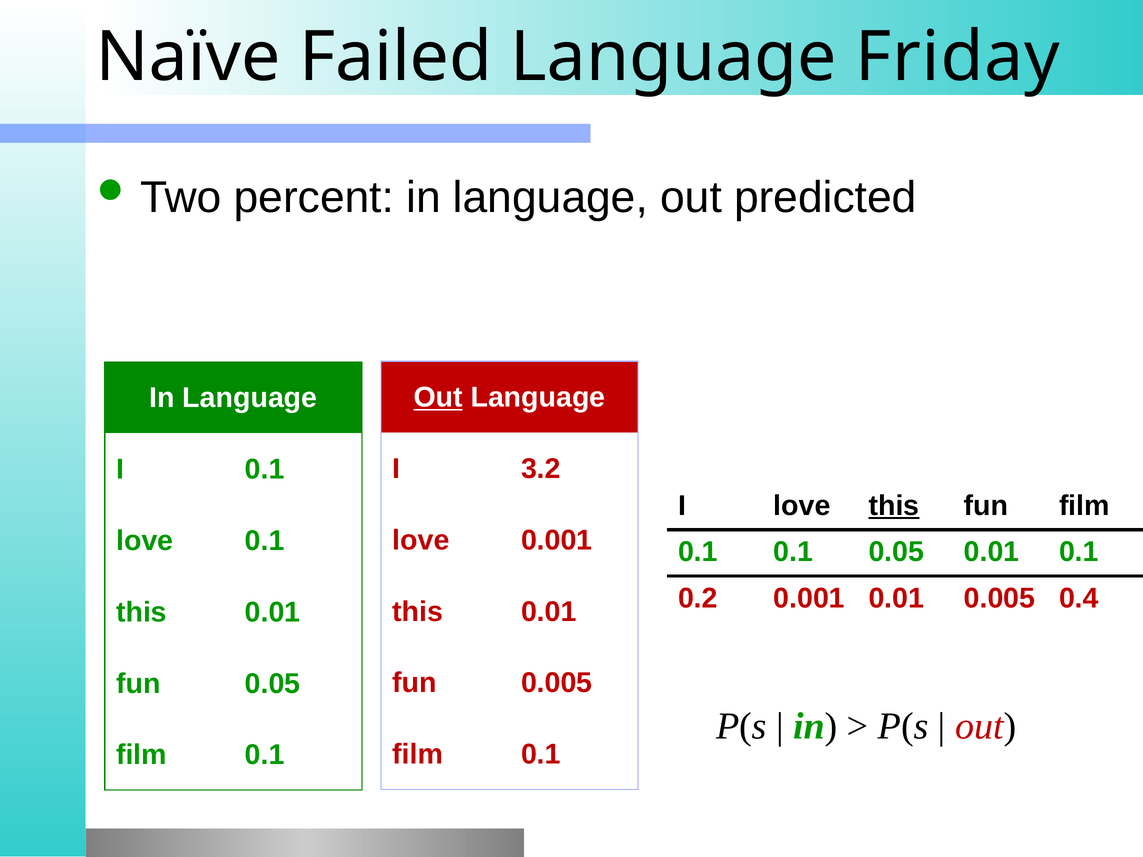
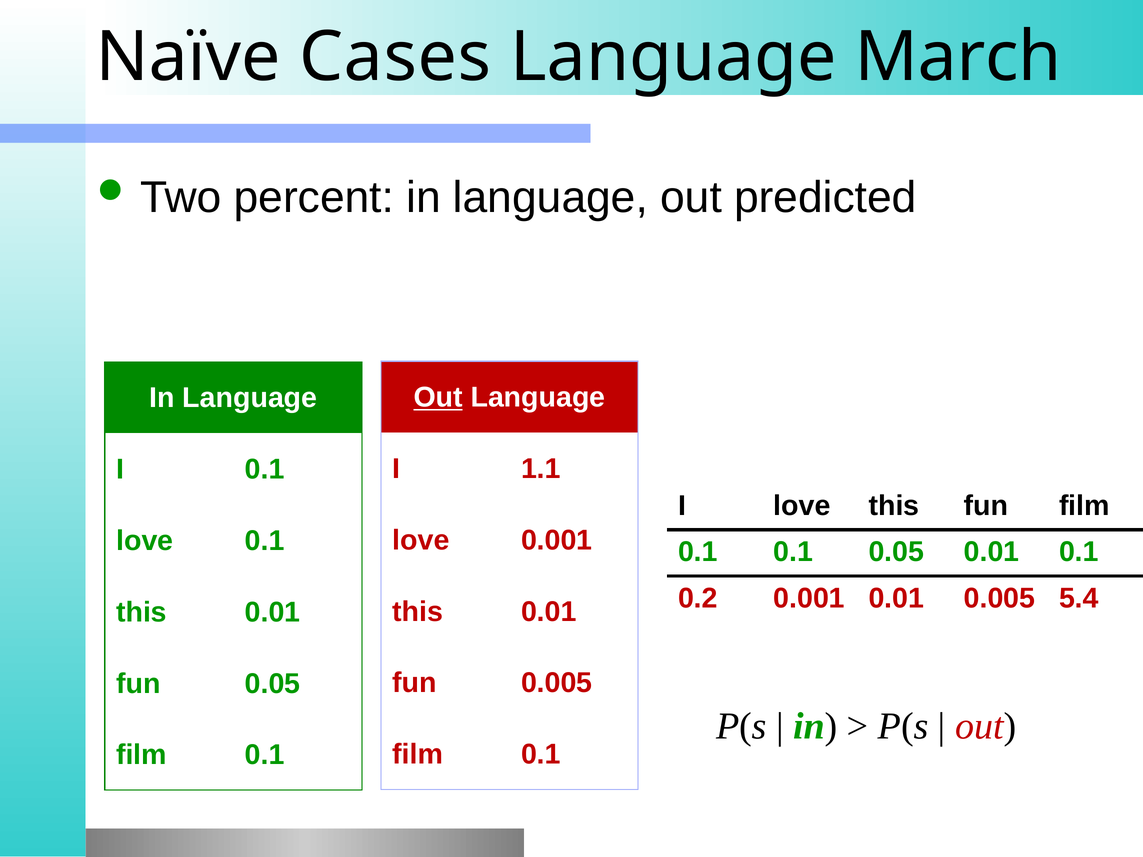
Failed: Failed -> Cases
Friday: Friday -> March
3.2: 3.2 -> 1.1
this at (894, 506) underline: present -> none
0.4: 0.4 -> 5.4
